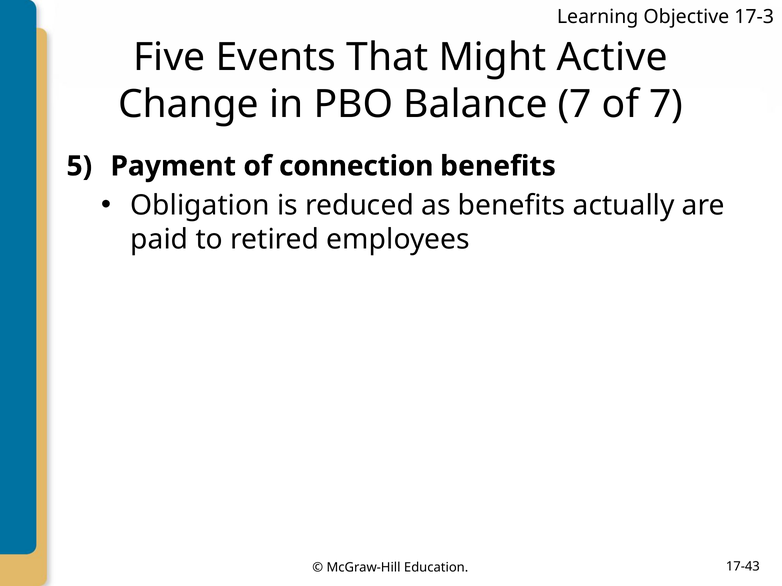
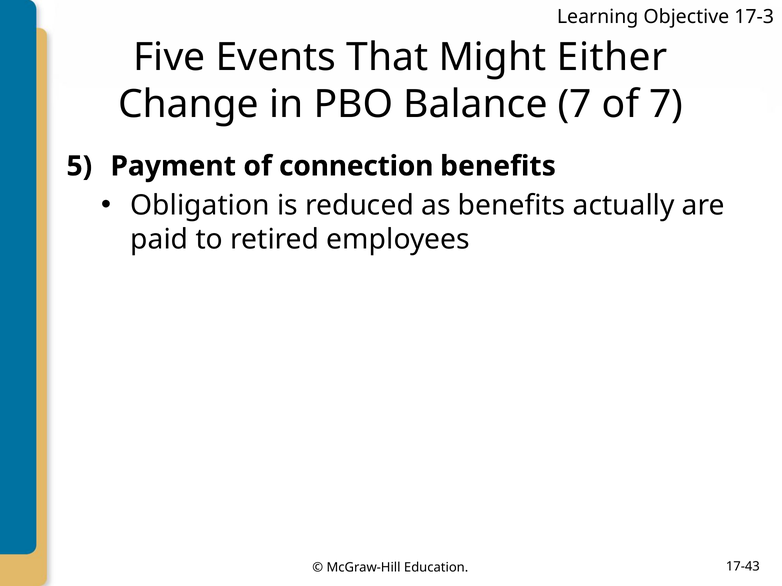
Active: Active -> Either
